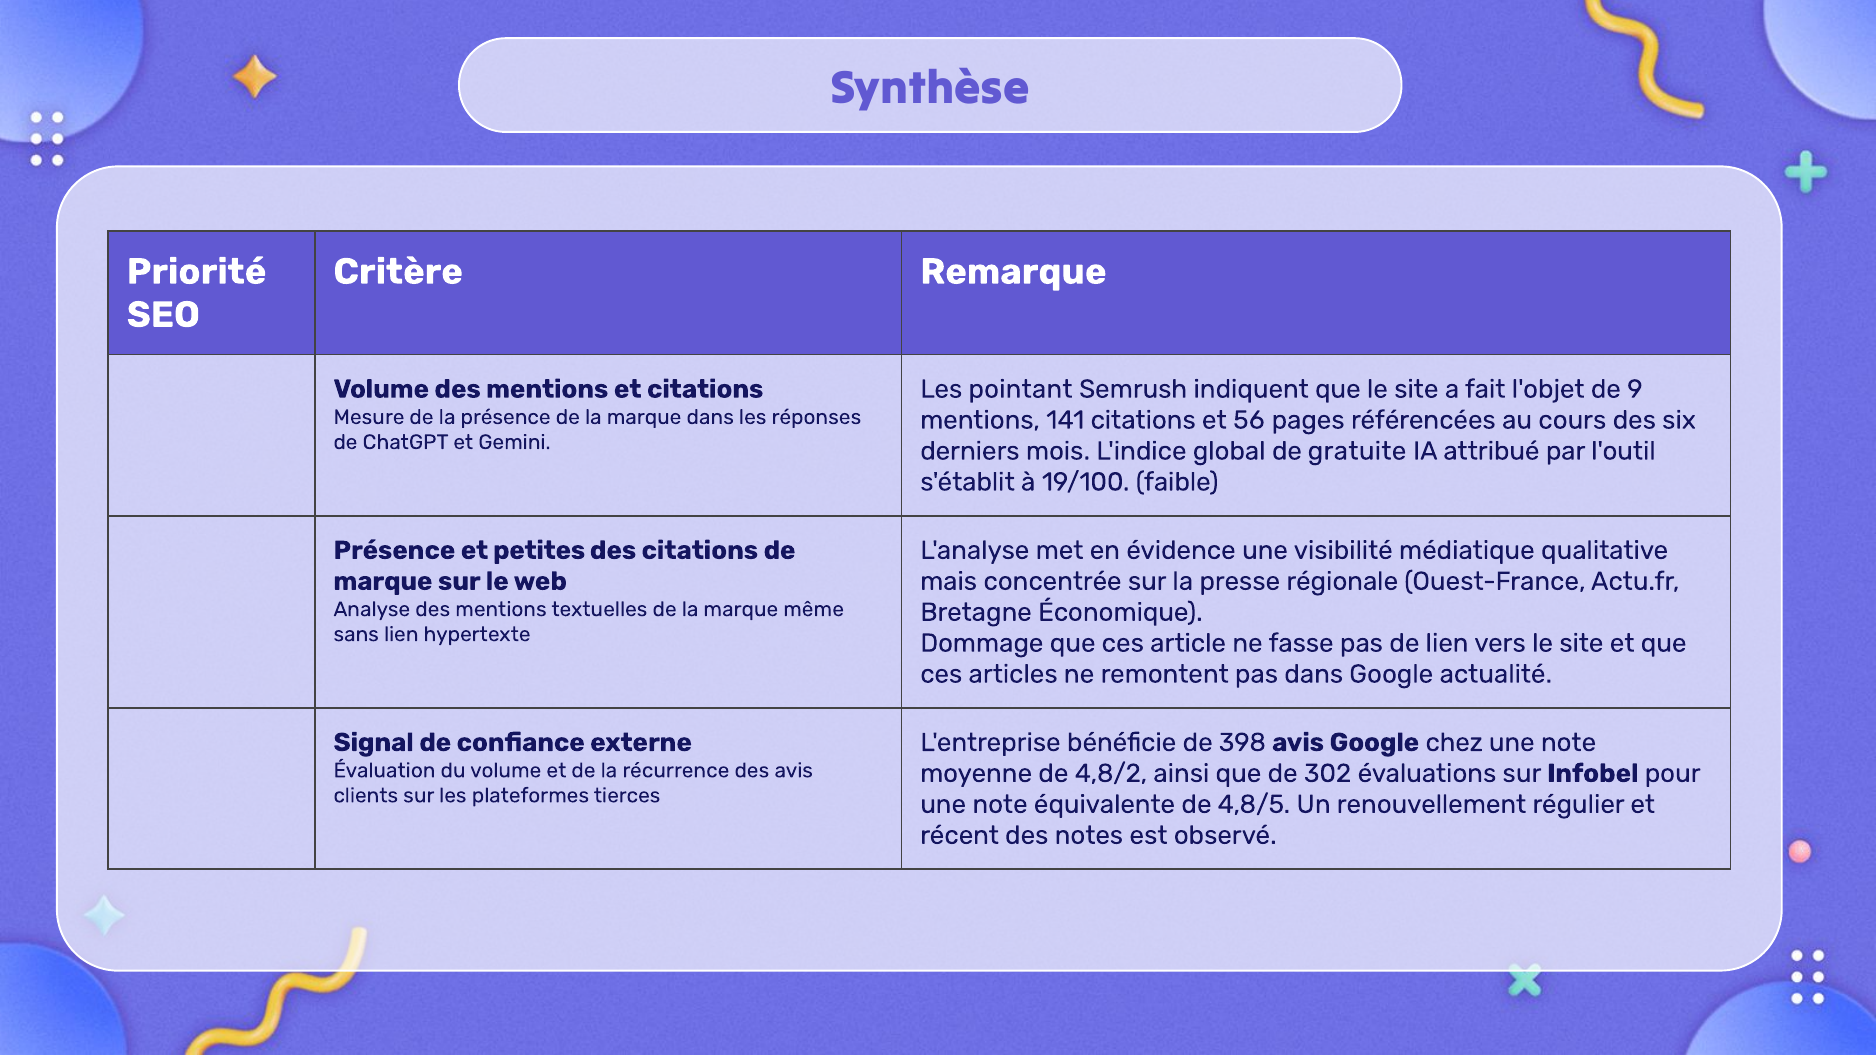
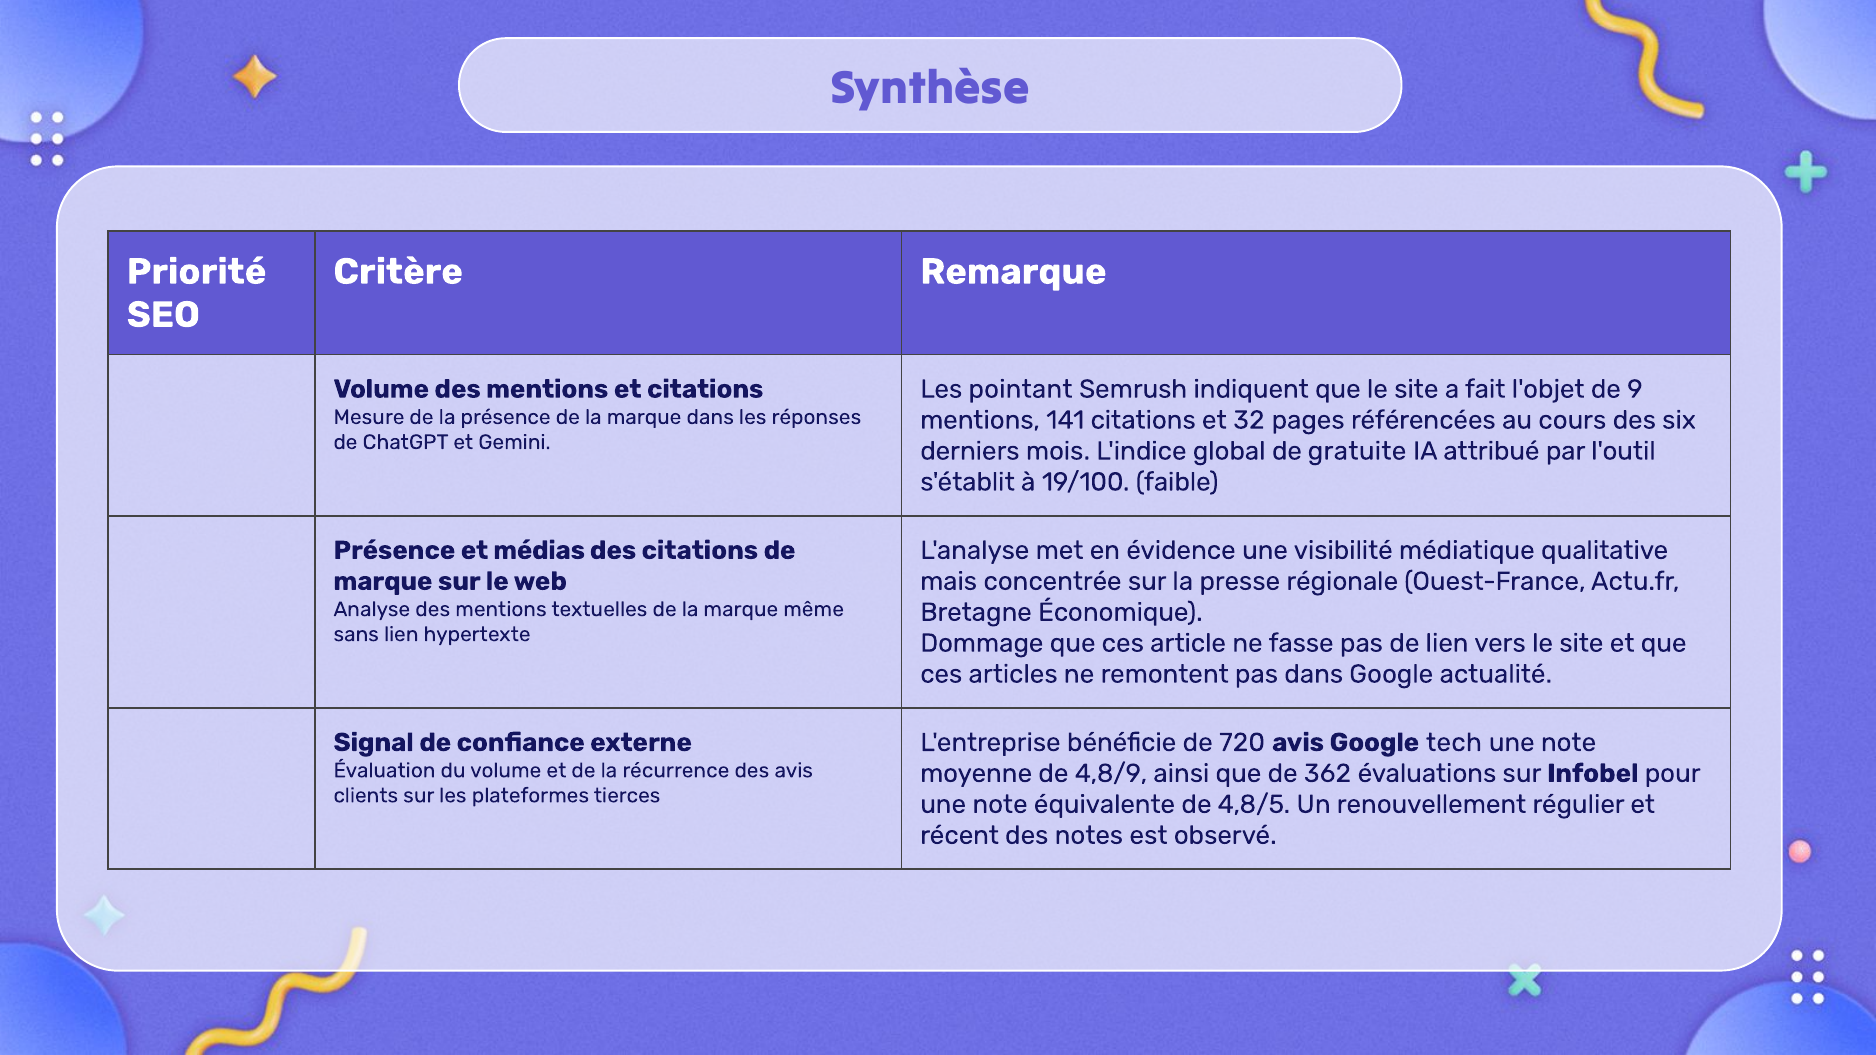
56: 56 -> 32
petites: petites -> médias
398: 398 -> 720
chez: chez -> tech
4,8/2: 4,8/2 -> 4,8/9
302: 302 -> 362
